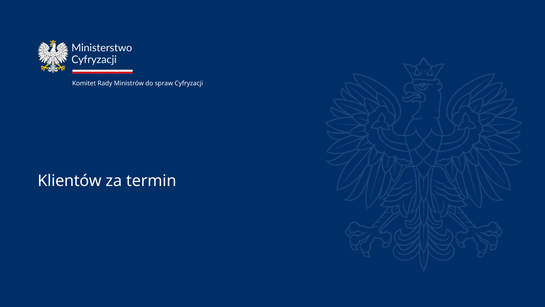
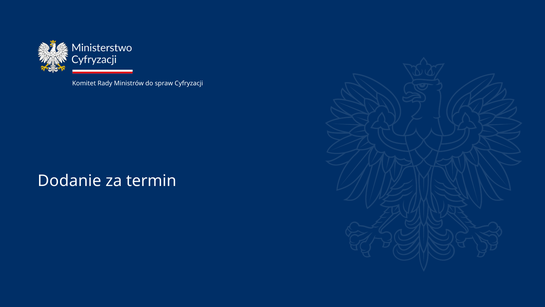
Klientów: Klientów -> Dodanie
